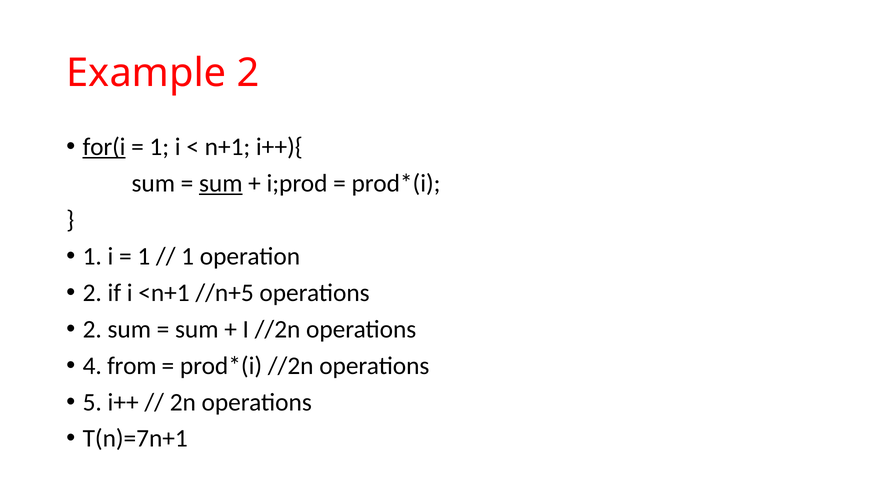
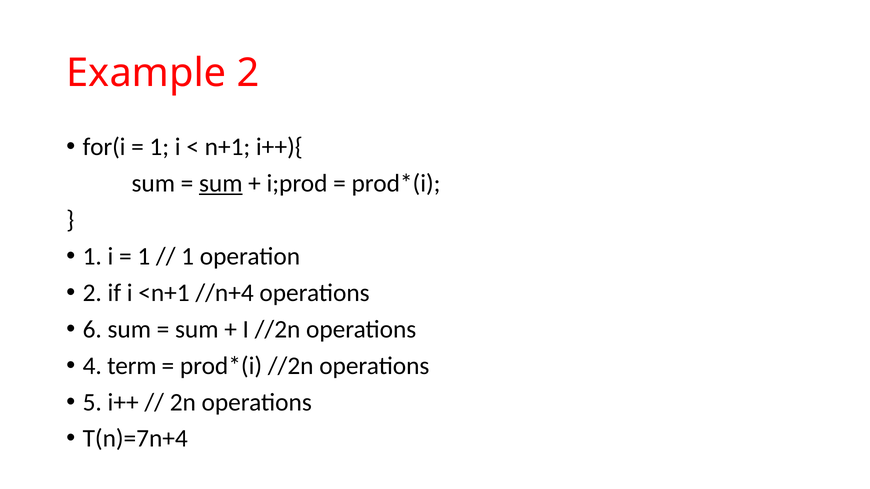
for(i underline: present -> none
//n+5: //n+5 -> //n+4
2 at (92, 329): 2 -> 6
from: from -> term
T(n)=7n+1: T(n)=7n+1 -> T(n)=7n+4
